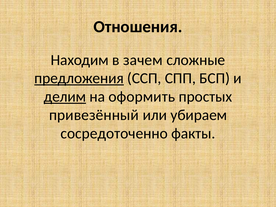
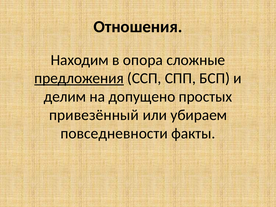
зачем: зачем -> опора
делим underline: present -> none
оформить: оформить -> допущено
сосредоточенно: сосредоточенно -> повседневности
